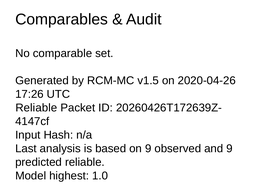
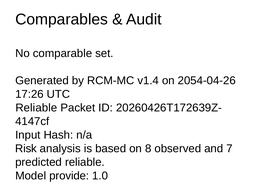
v1.5: v1.5 -> v1.4
2020-04-26: 2020-04-26 -> 2054-04-26
Last: Last -> Risk
on 9: 9 -> 8
and 9: 9 -> 7
highest: highest -> provide
